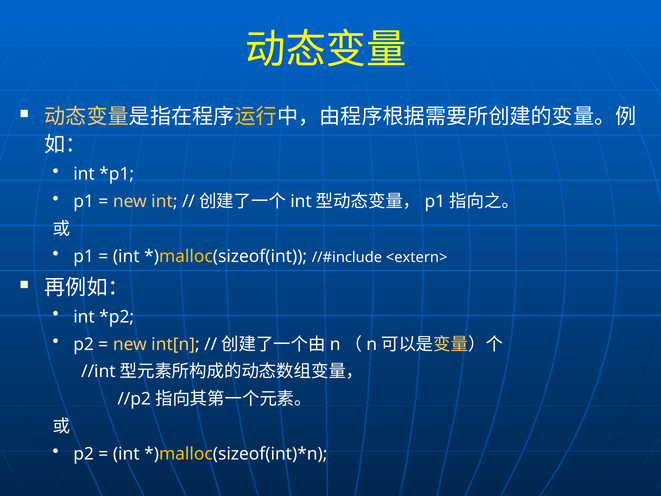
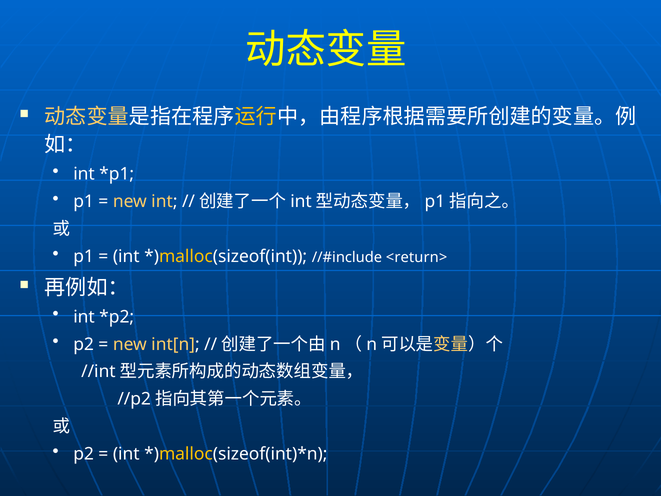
<extern>: <extern> -> <return>
